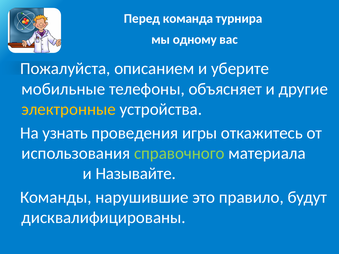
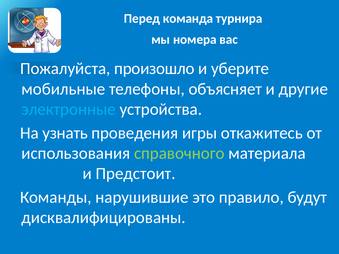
одному: одному -> номера
описанием: описанием -> произошло
электронные colour: yellow -> light blue
Называйте: Называйте -> Предстоит
